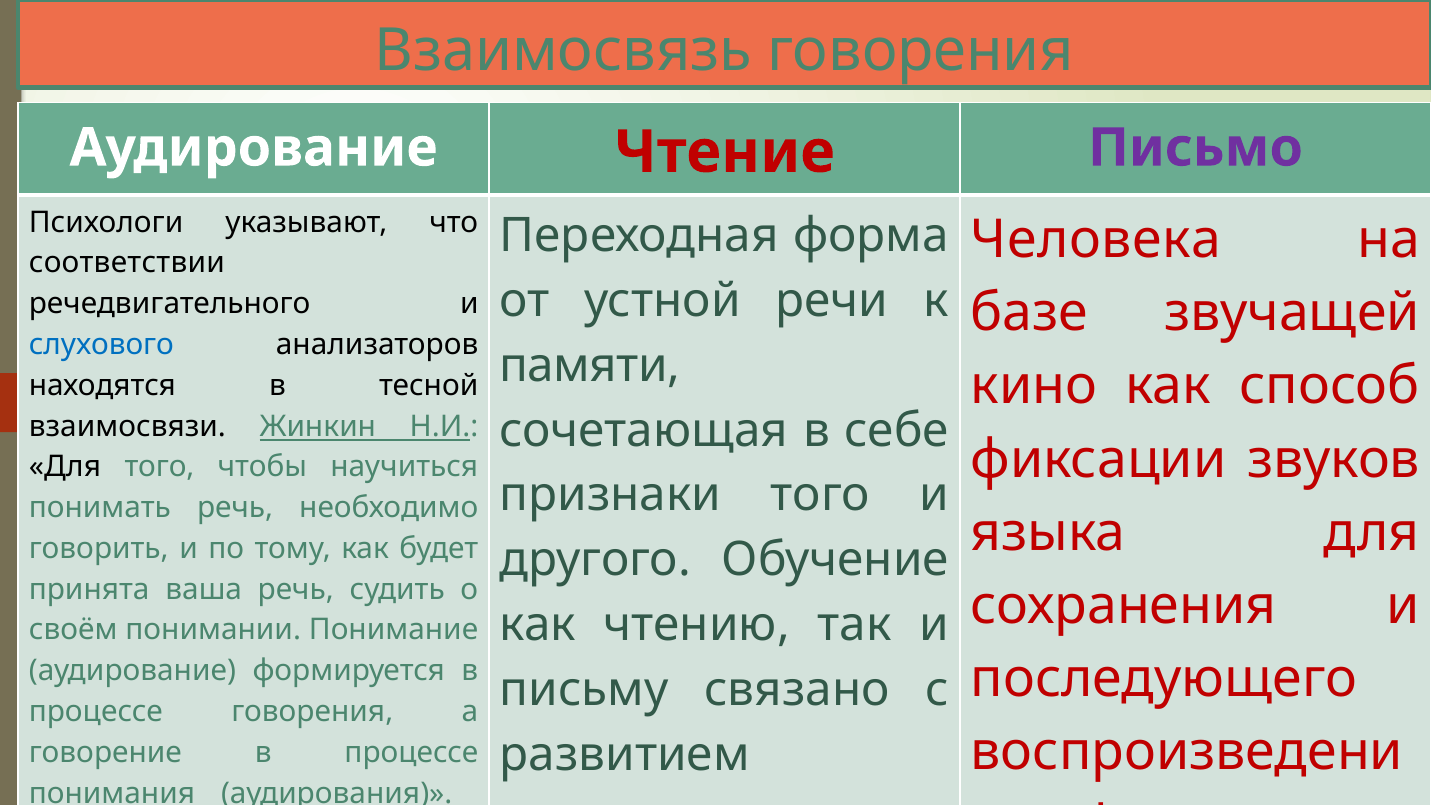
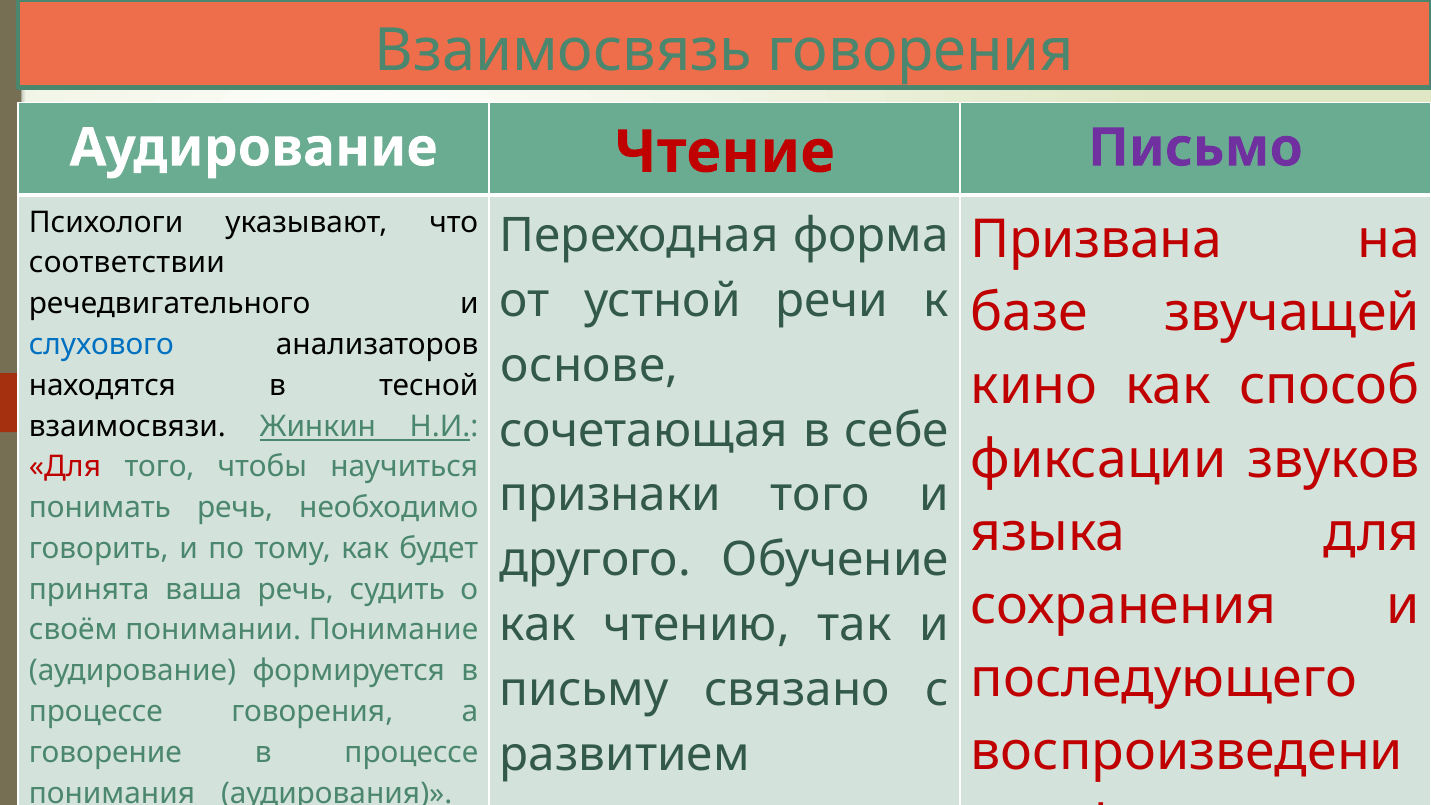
Человека: Человека -> Призвана
памяти: памяти -> основе
Для at (65, 467) colour: black -> red
